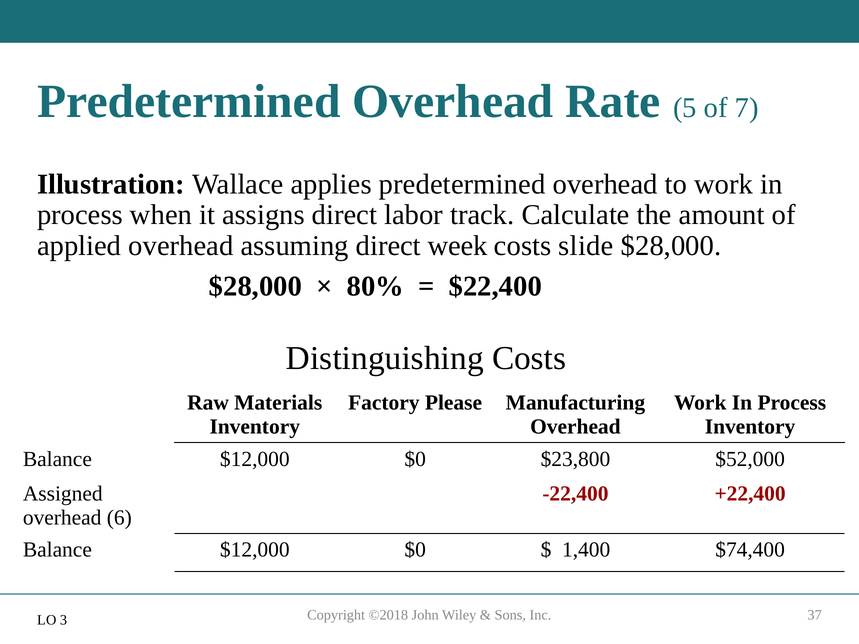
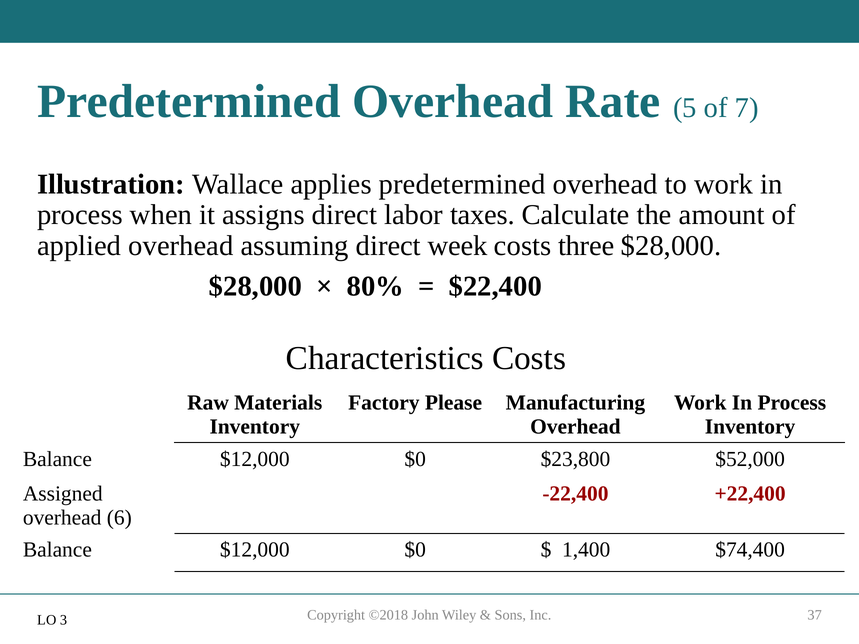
track: track -> taxes
slide: slide -> three
Distinguishing: Distinguishing -> Characteristics
